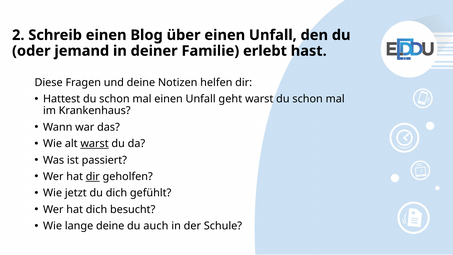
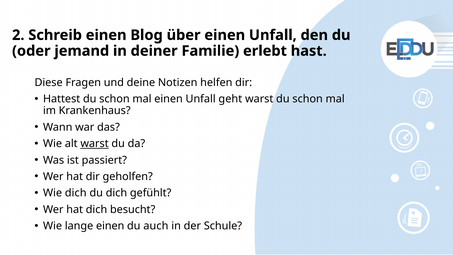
dir at (93, 176) underline: present -> none
Wie jetzt: jetzt -> dich
lange deine: deine -> einen
